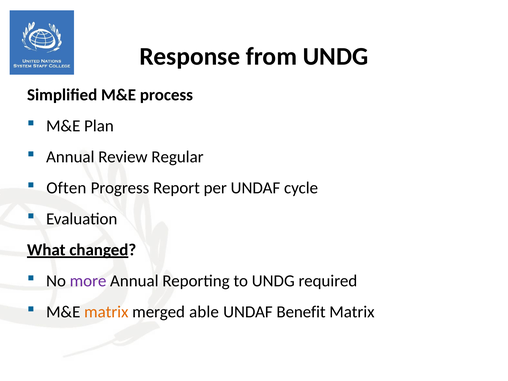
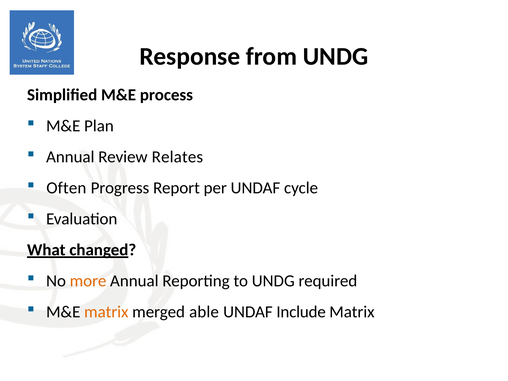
Regular: Regular -> Relates
more colour: purple -> orange
Benefit: Benefit -> Include
